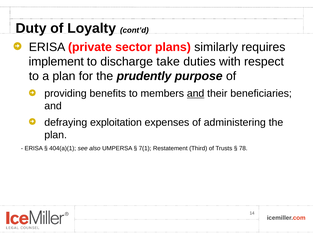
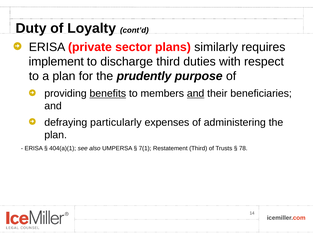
discharge take: take -> third
benefits underline: none -> present
exploitation: exploitation -> particularly
